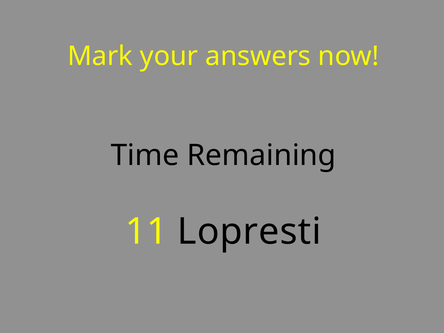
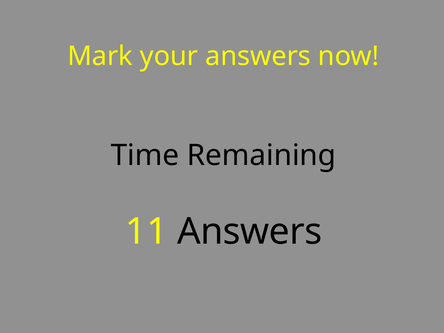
11 Lopresti: Lopresti -> Answers
